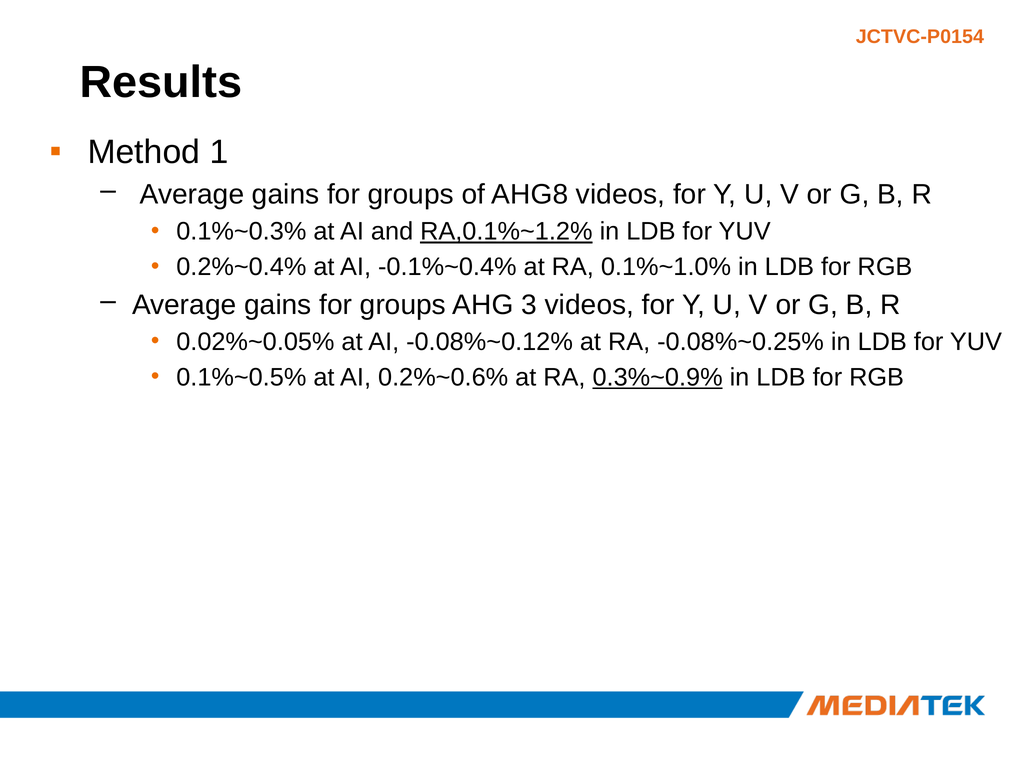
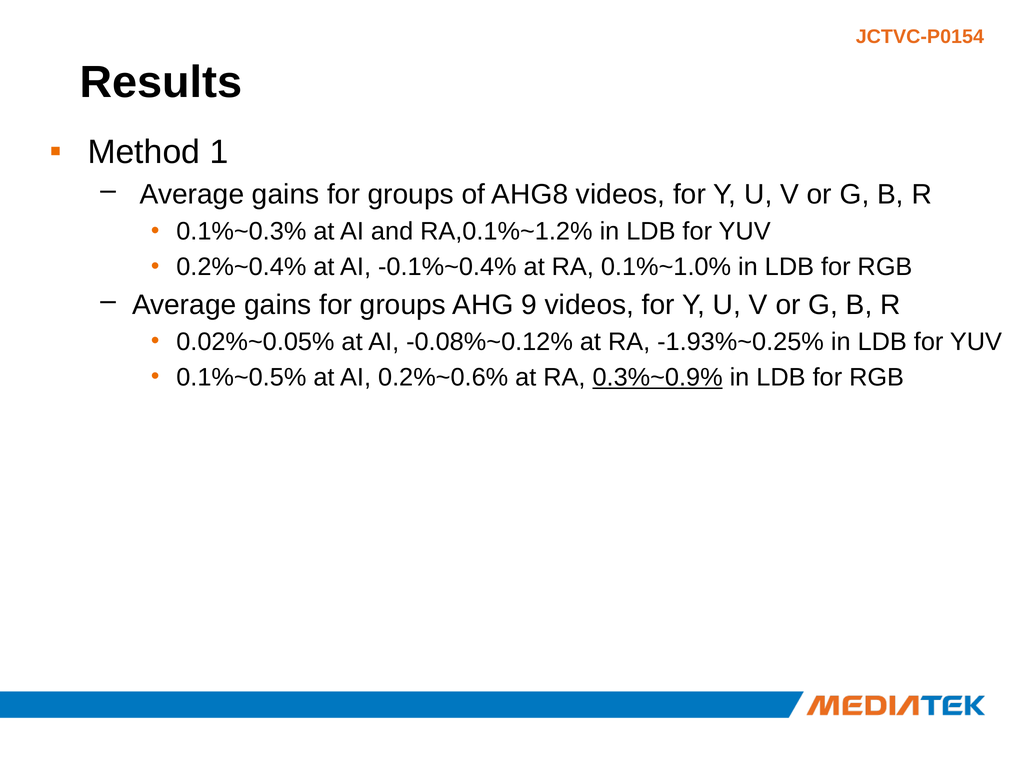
RA,0.1%~1.2% underline: present -> none
3: 3 -> 9
-0.08%~0.25%: -0.08%~0.25% -> -1.93%~0.25%
